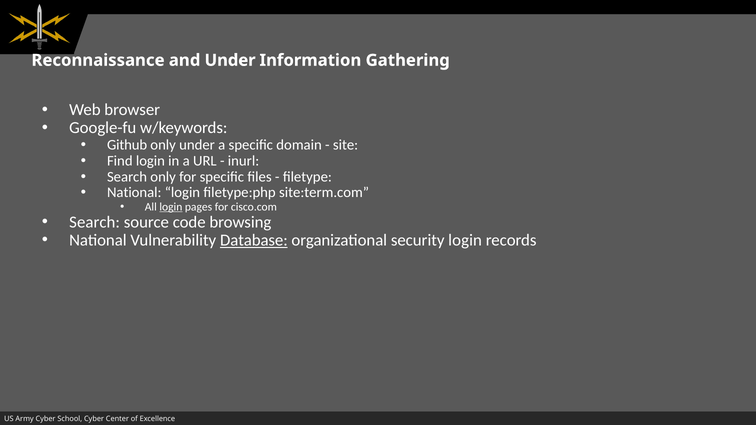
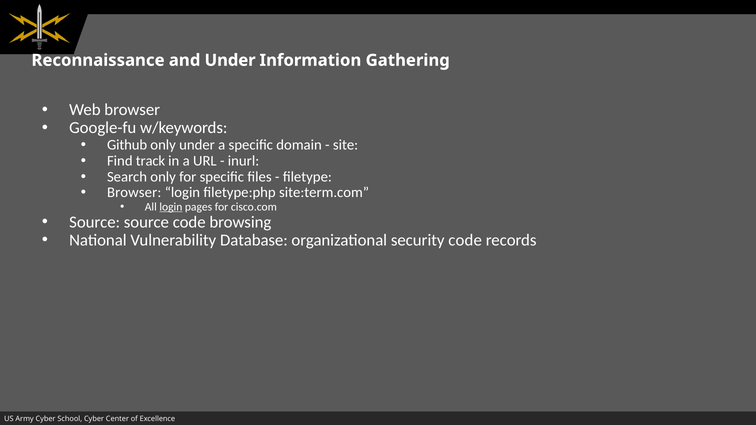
Find login: login -> track
National at (134, 193): National -> Browser
Search at (95, 222): Search -> Source
Database underline: present -> none
security login: login -> code
